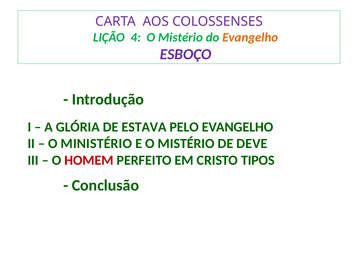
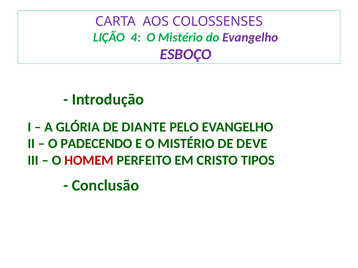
Evangelho at (250, 37) colour: orange -> purple
ESTAVA: ESTAVA -> DIANTE
MINISTÉRIO: MINISTÉRIO -> PADECENDO
